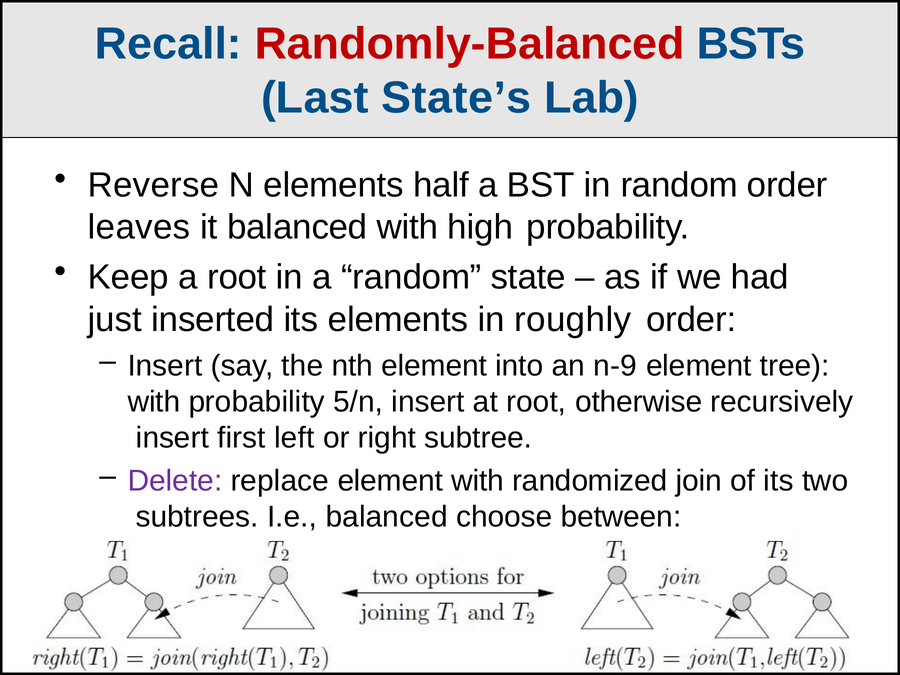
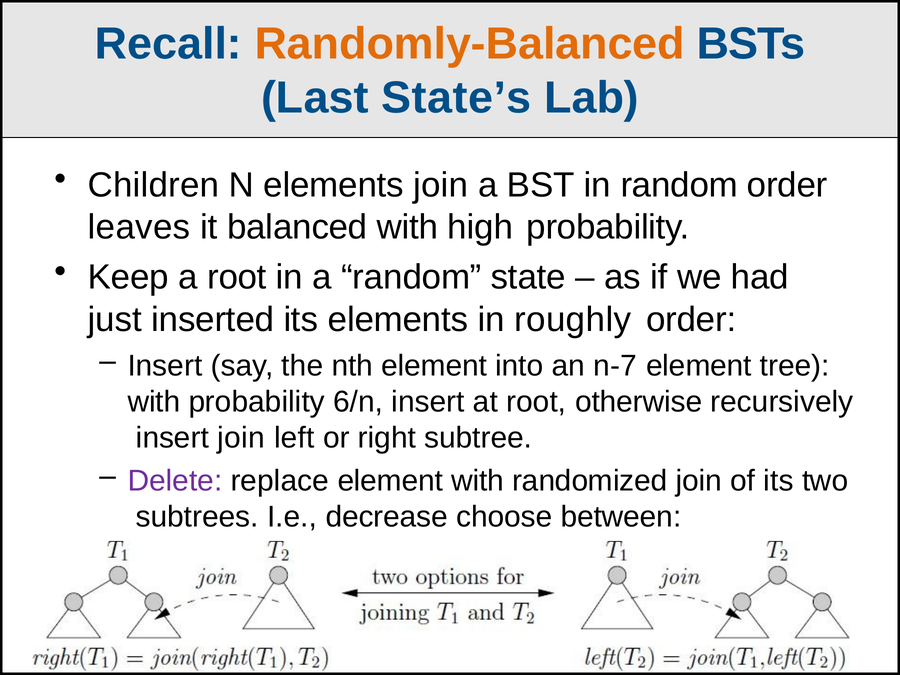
Randomly-Balanced colour: red -> orange
Reverse: Reverse -> Children
elements half: half -> join
n-9: n-9 -> n-7
5/n: 5/n -> 6/n
insert first: first -> join
I.e balanced: balanced -> decrease
